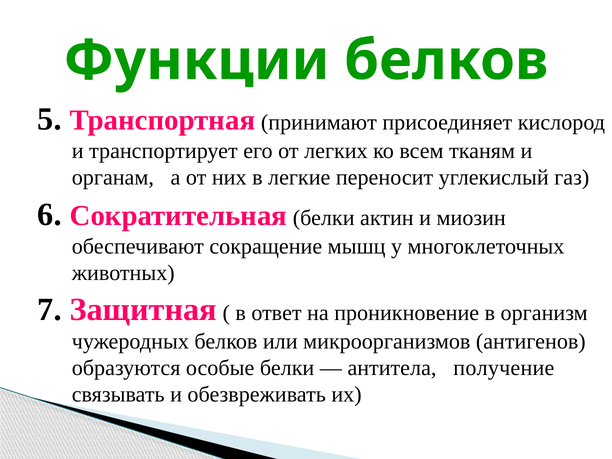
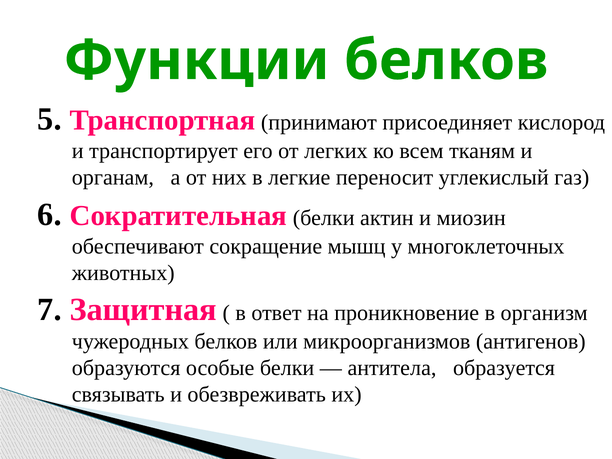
получение: получение -> образуется
